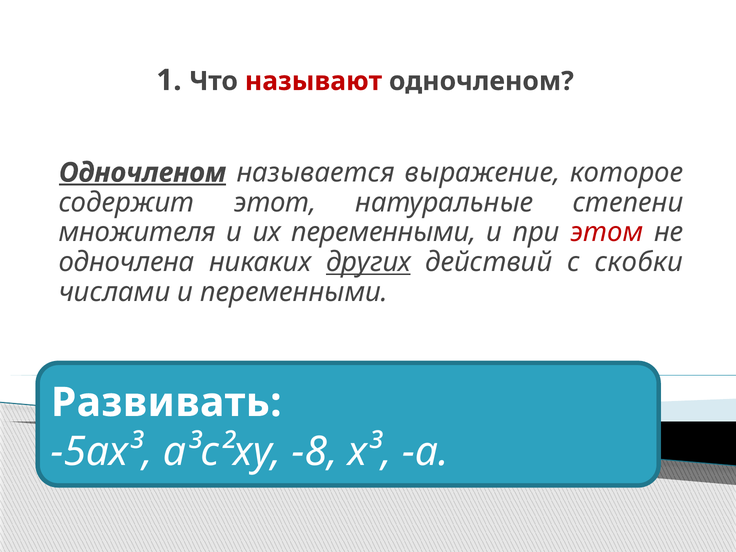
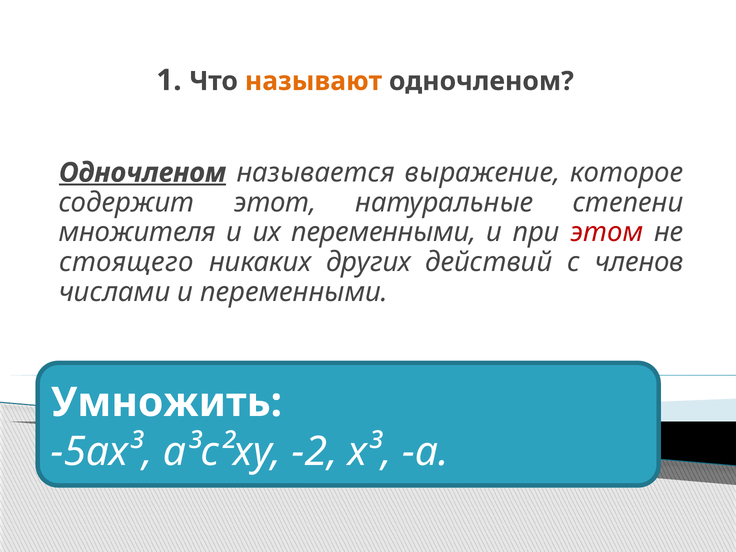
называют colour: red -> orange
одночлена: одночлена -> стоящего
других underline: present -> none
скобки: скобки -> членов
Развивать: Развивать -> Умножить
−8: −8 -> −2
